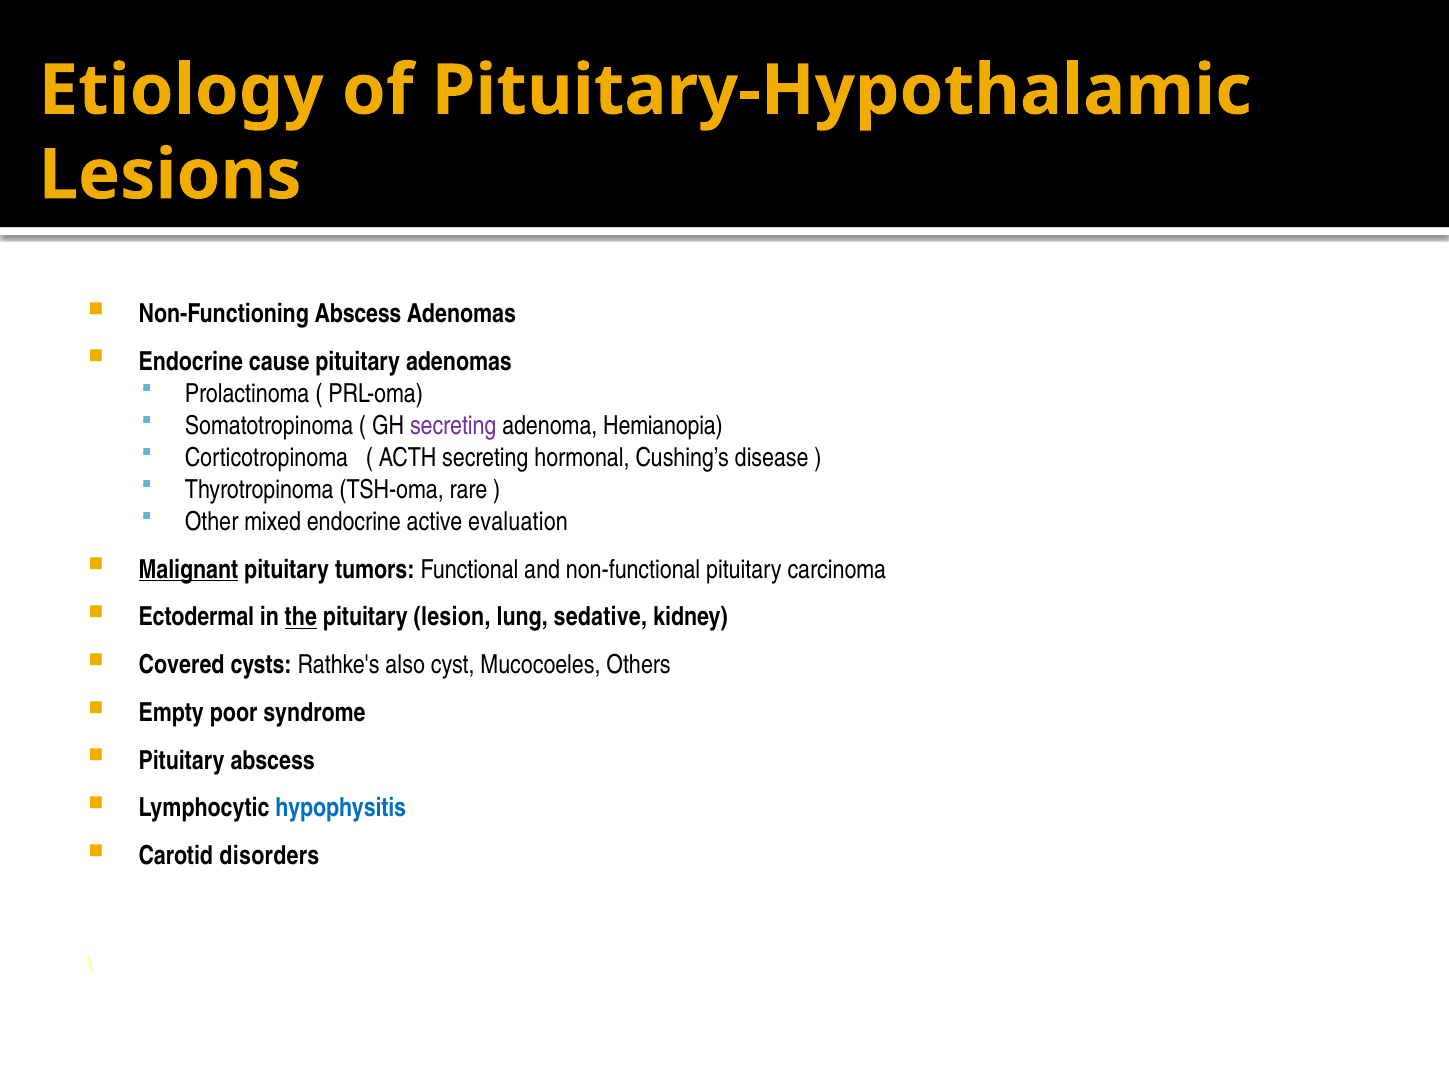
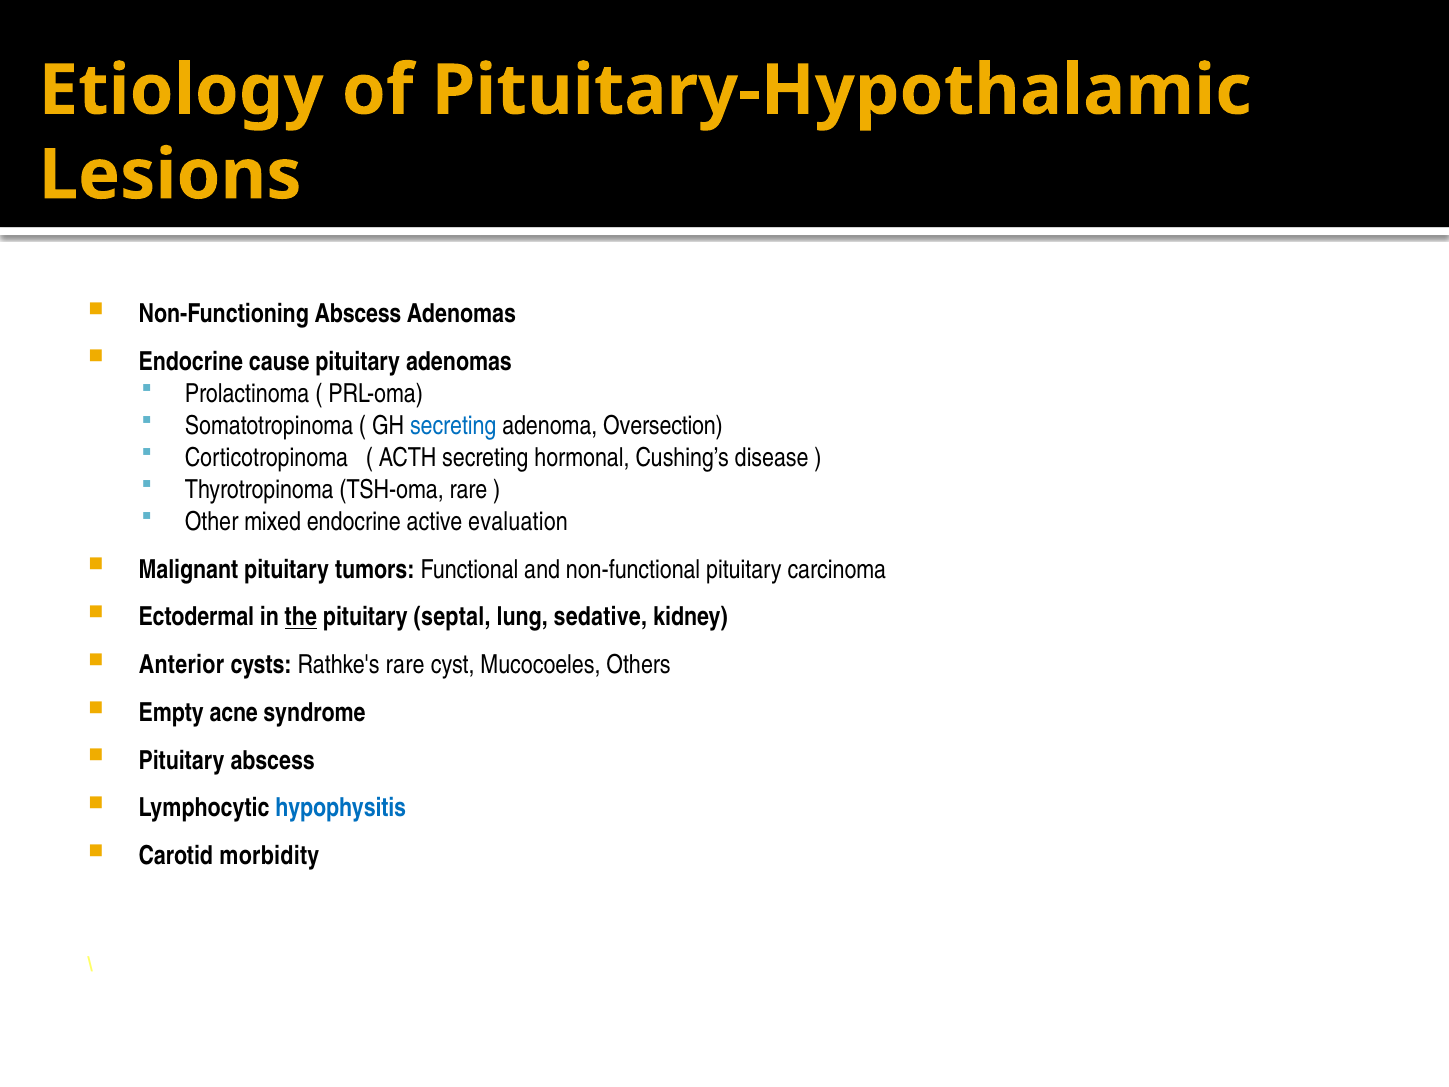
secreting at (453, 425) colour: purple -> blue
Hemianopia: Hemianopia -> Oversection
Malignant underline: present -> none
lesion: lesion -> septal
Covered: Covered -> Anterior
Rathke's also: also -> rare
poor: poor -> acne
disorders: disorders -> morbidity
